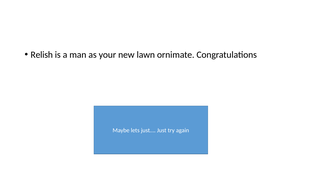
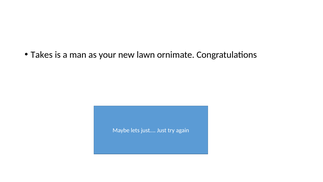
Relish: Relish -> Takes
